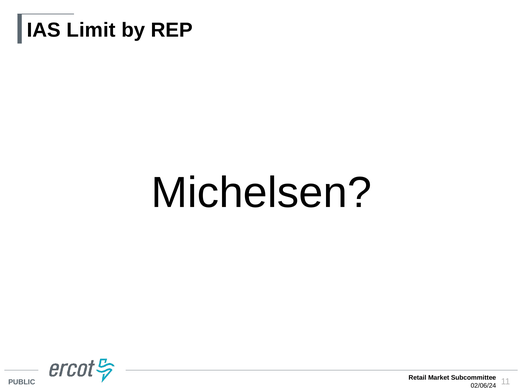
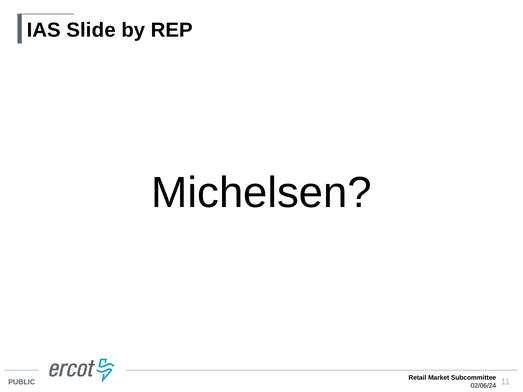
Limit: Limit -> Slide
